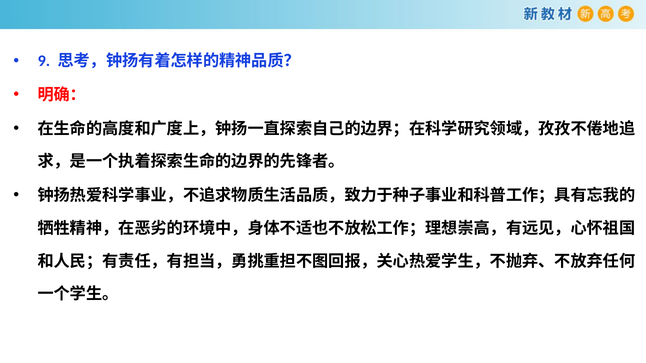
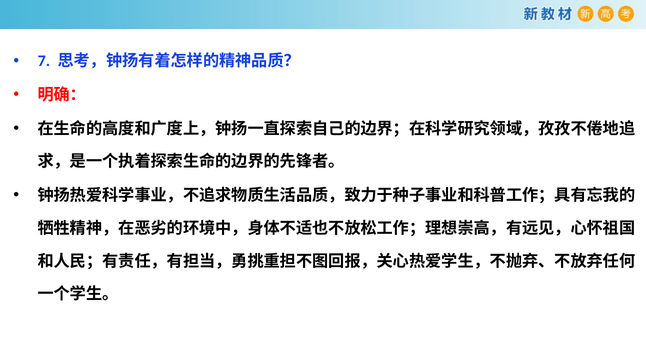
9: 9 -> 7
